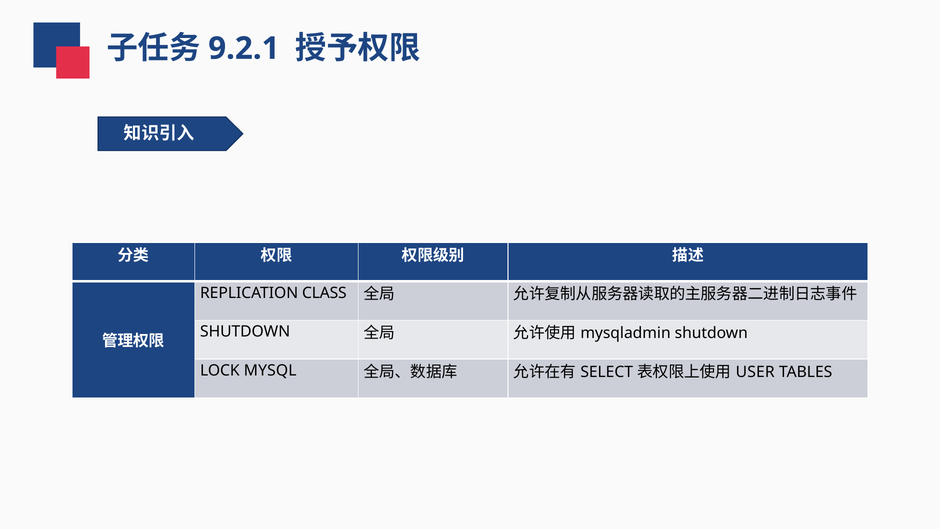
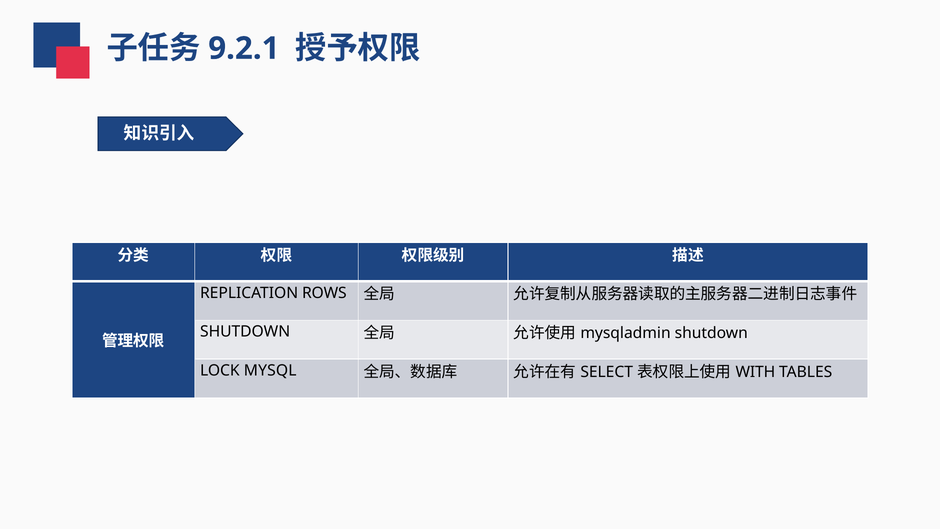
CLASS: CLASS -> ROWS
USER: USER -> WITH
